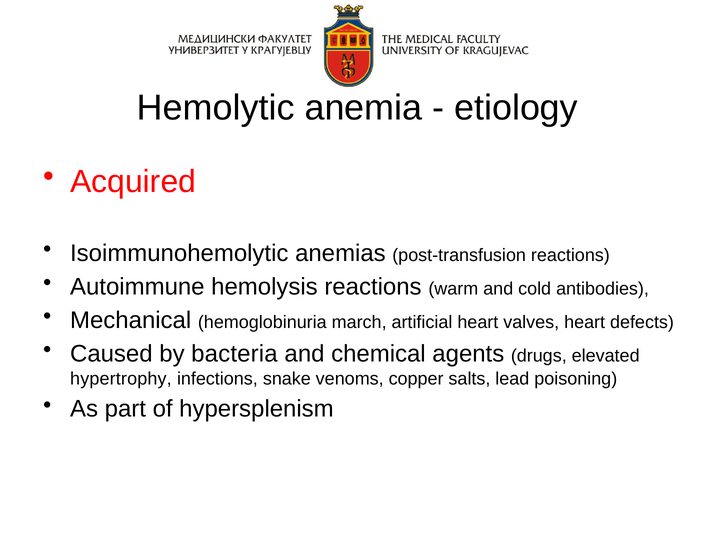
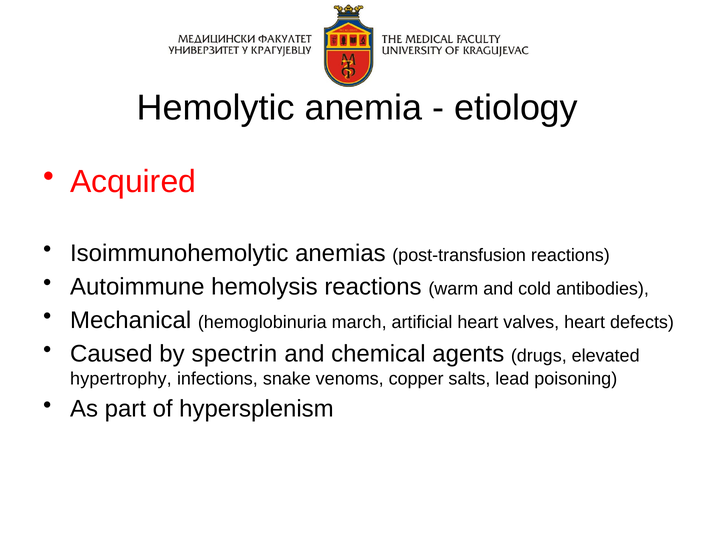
bacteria: bacteria -> spectrin
